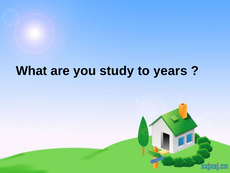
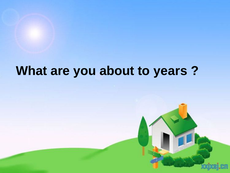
study: study -> about
